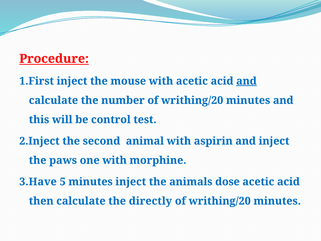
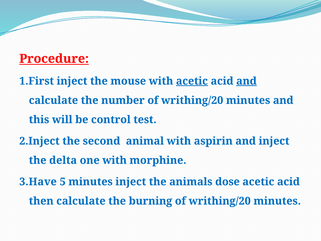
acetic at (192, 81) underline: none -> present
paws: paws -> delta
directly: directly -> burning
